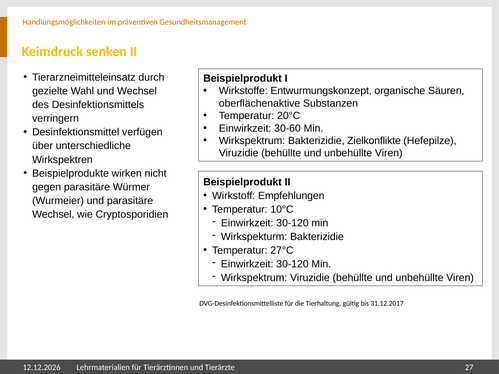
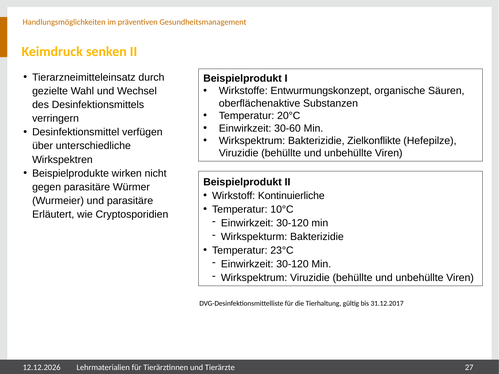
Empfehlungen: Empfehlungen -> Kontinuierliche
Wechsel at (53, 215): Wechsel -> Erläutert
27°C: 27°C -> 23°C
